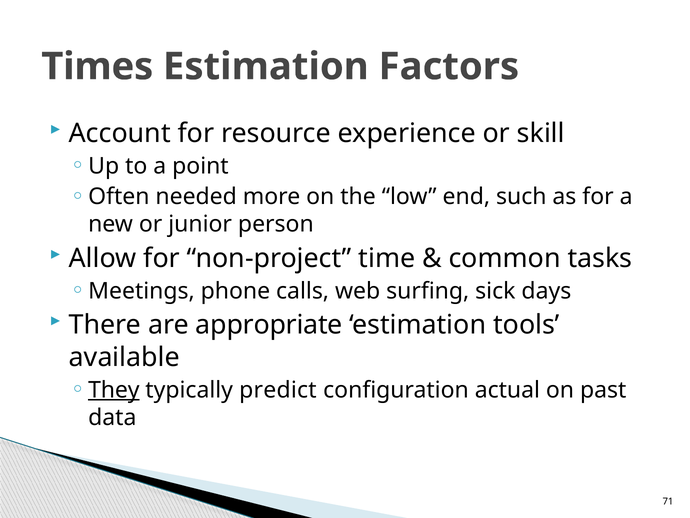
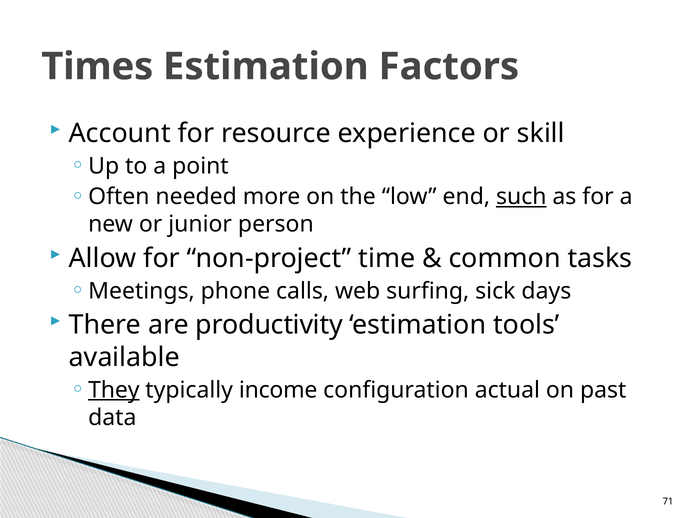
such underline: none -> present
appropriate: appropriate -> productivity
predict: predict -> income
